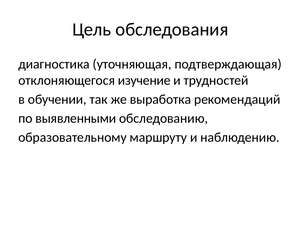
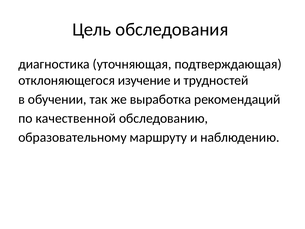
выявленными: выявленными -> качественной
